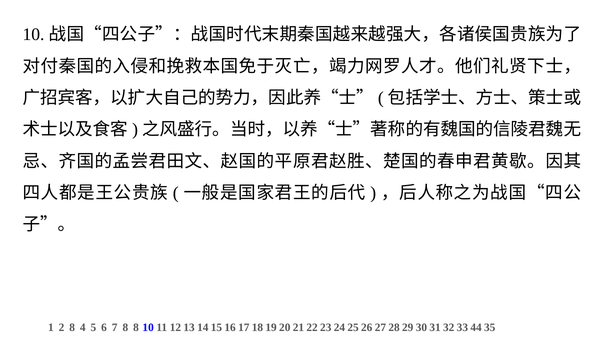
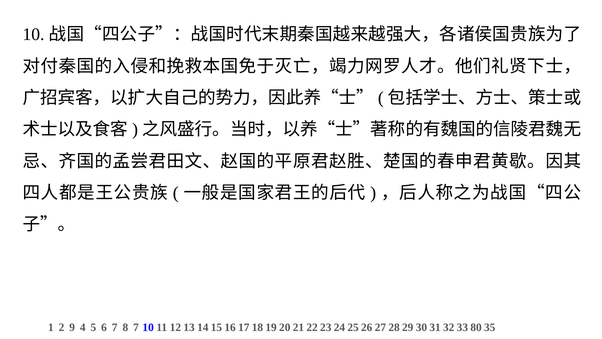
2 8: 8 -> 9
8 8: 8 -> 7
44: 44 -> 80
